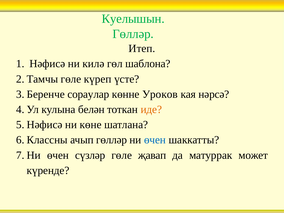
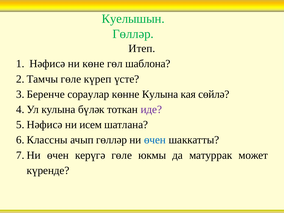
килә: килә -> көне
көнне Уроков: Уроков -> Кулына
нәрсә: нәрсә -> сөйлә
белән: белән -> бүләк
иде colour: orange -> purple
көне: көне -> исем
сүзләр: сүзләр -> керүгә
җавап: җавап -> юкмы
